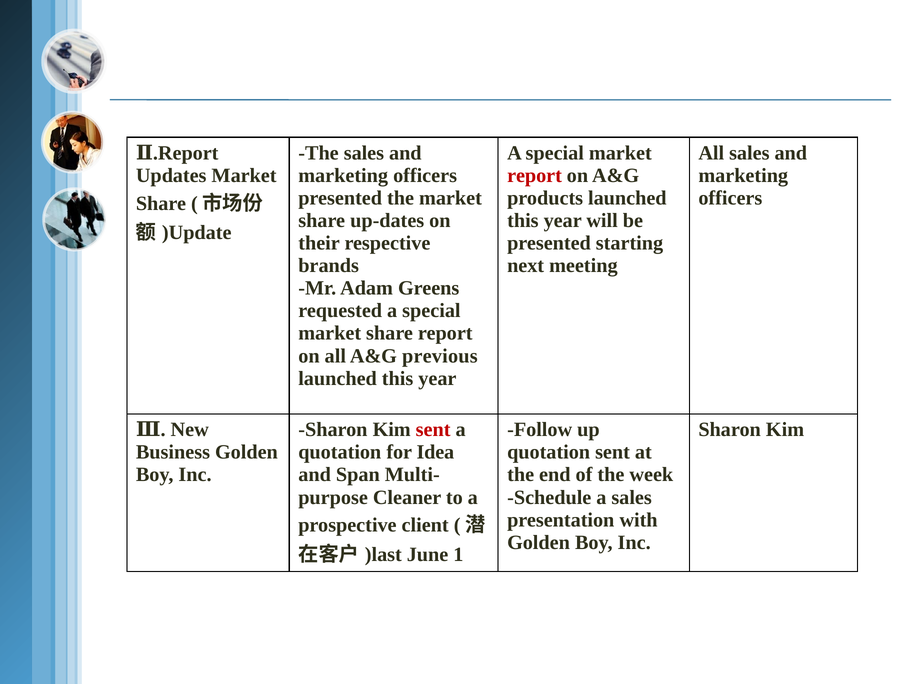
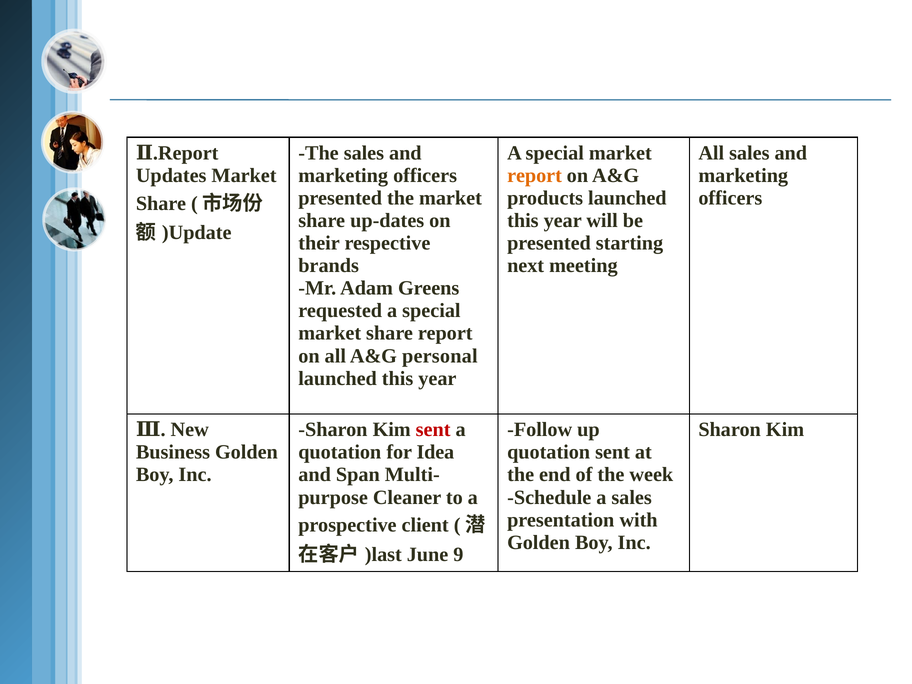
report at (535, 176) colour: red -> orange
previous: previous -> personal
1: 1 -> 9
